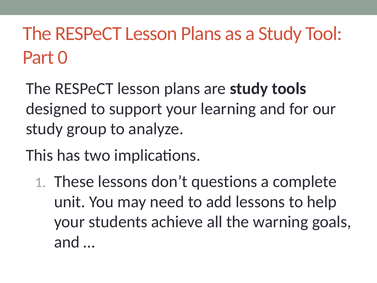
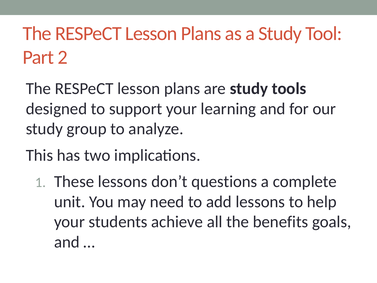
0: 0 -> 2
warning: warning -> benefits
